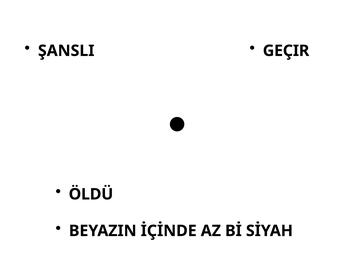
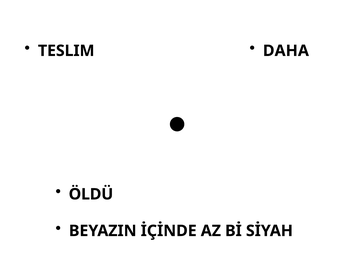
ŞANSLI: ŞANSLI -> TESLIM
GEÇIR: GEÇIR -> DAHA
